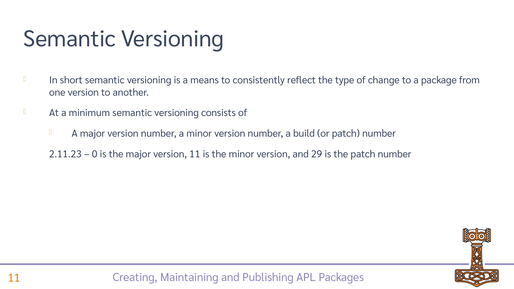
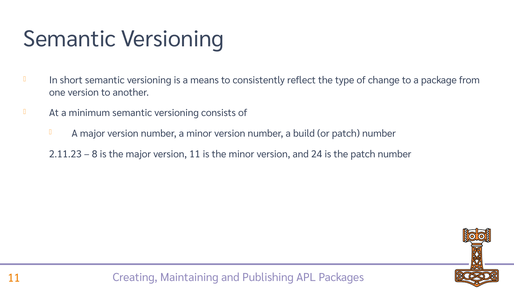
0: 0 -> 8
29: 29 -> 24
